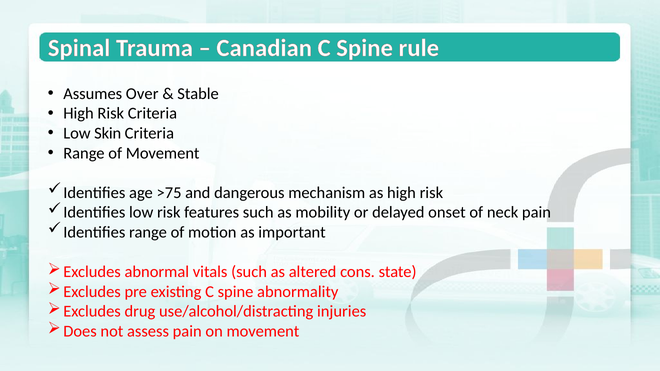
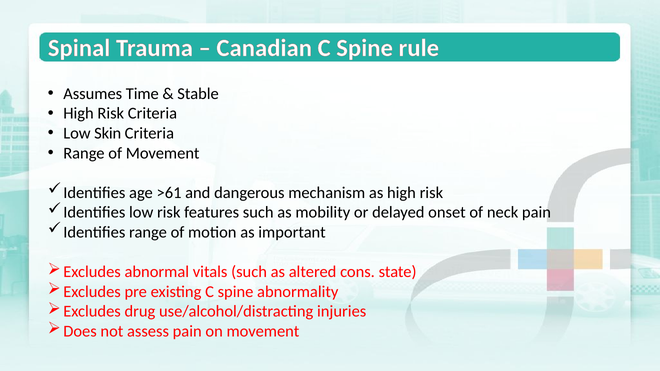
Over: Over -> Time
>75: >75 -> >61
